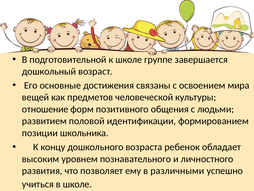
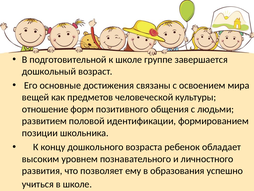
различными: различными -> образования
